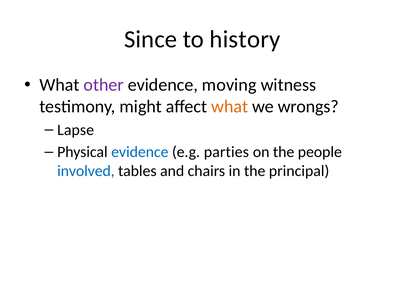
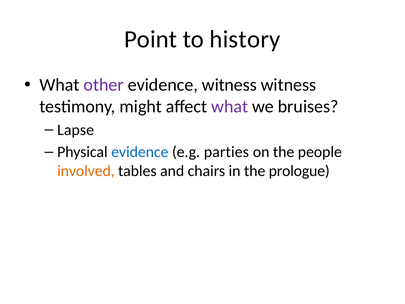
Since: Since -> Point
evidence moving: moving -> witness
what at (230, 107) colour: orange -> purple
wrongs: wrongs -> bruises
involved colour: blue -> orange
principal: principal -> prologue
